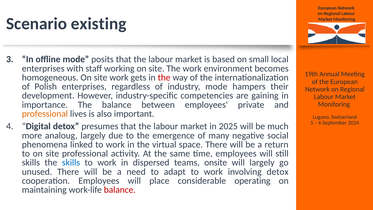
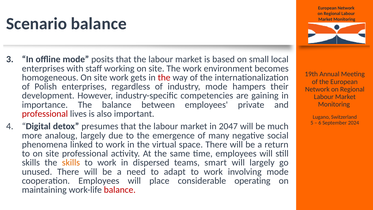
Scenario existing: existing -> balance
professional at (45, 114) colour: orange -> red
2025: 2025 -> 2047
skills at (71, 163) colour: blue -> orange
onsite: onsite -> smart
involving detox: detox -> mode
